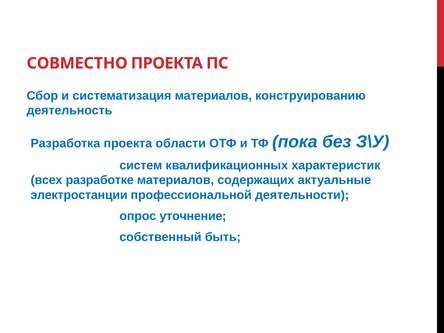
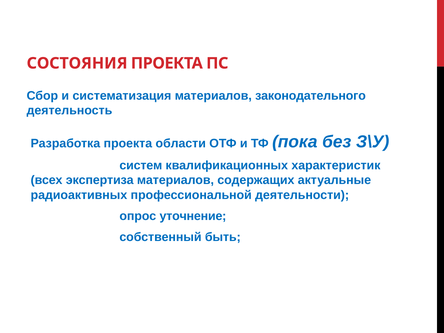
СОВМЕСТНО: СОВМЕСТНО -> СОСТОЯНИЯ
конструированию: конструированию -> законодательного
разработке: разработке -> экспертиза
электростанции: электростанции -> радиоактивных
